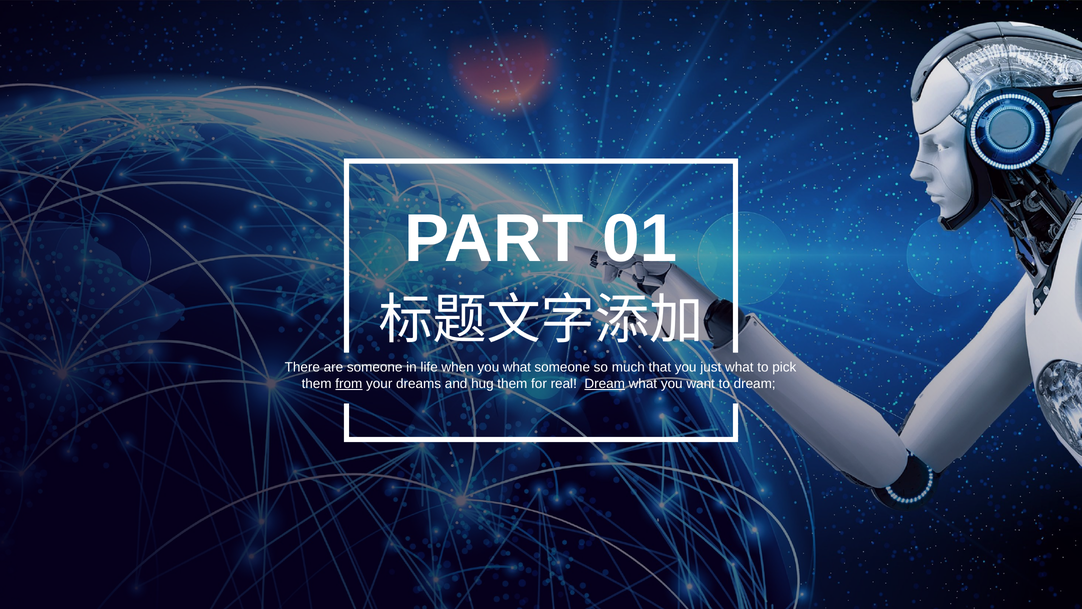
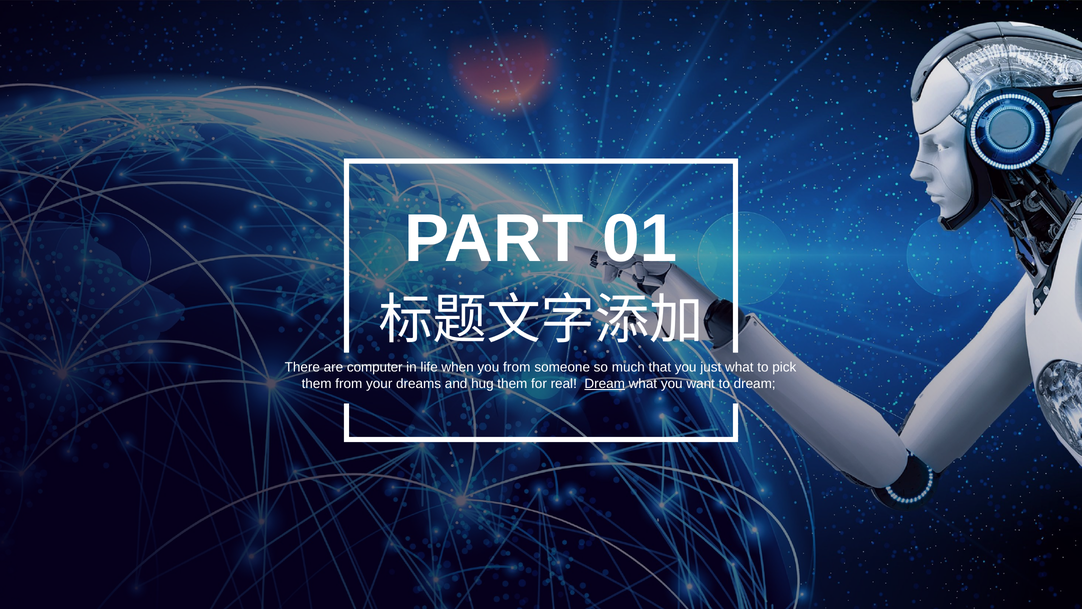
are someone: someone -> computer
you what: what -> from
from at (349, 383) underline: present -> none
